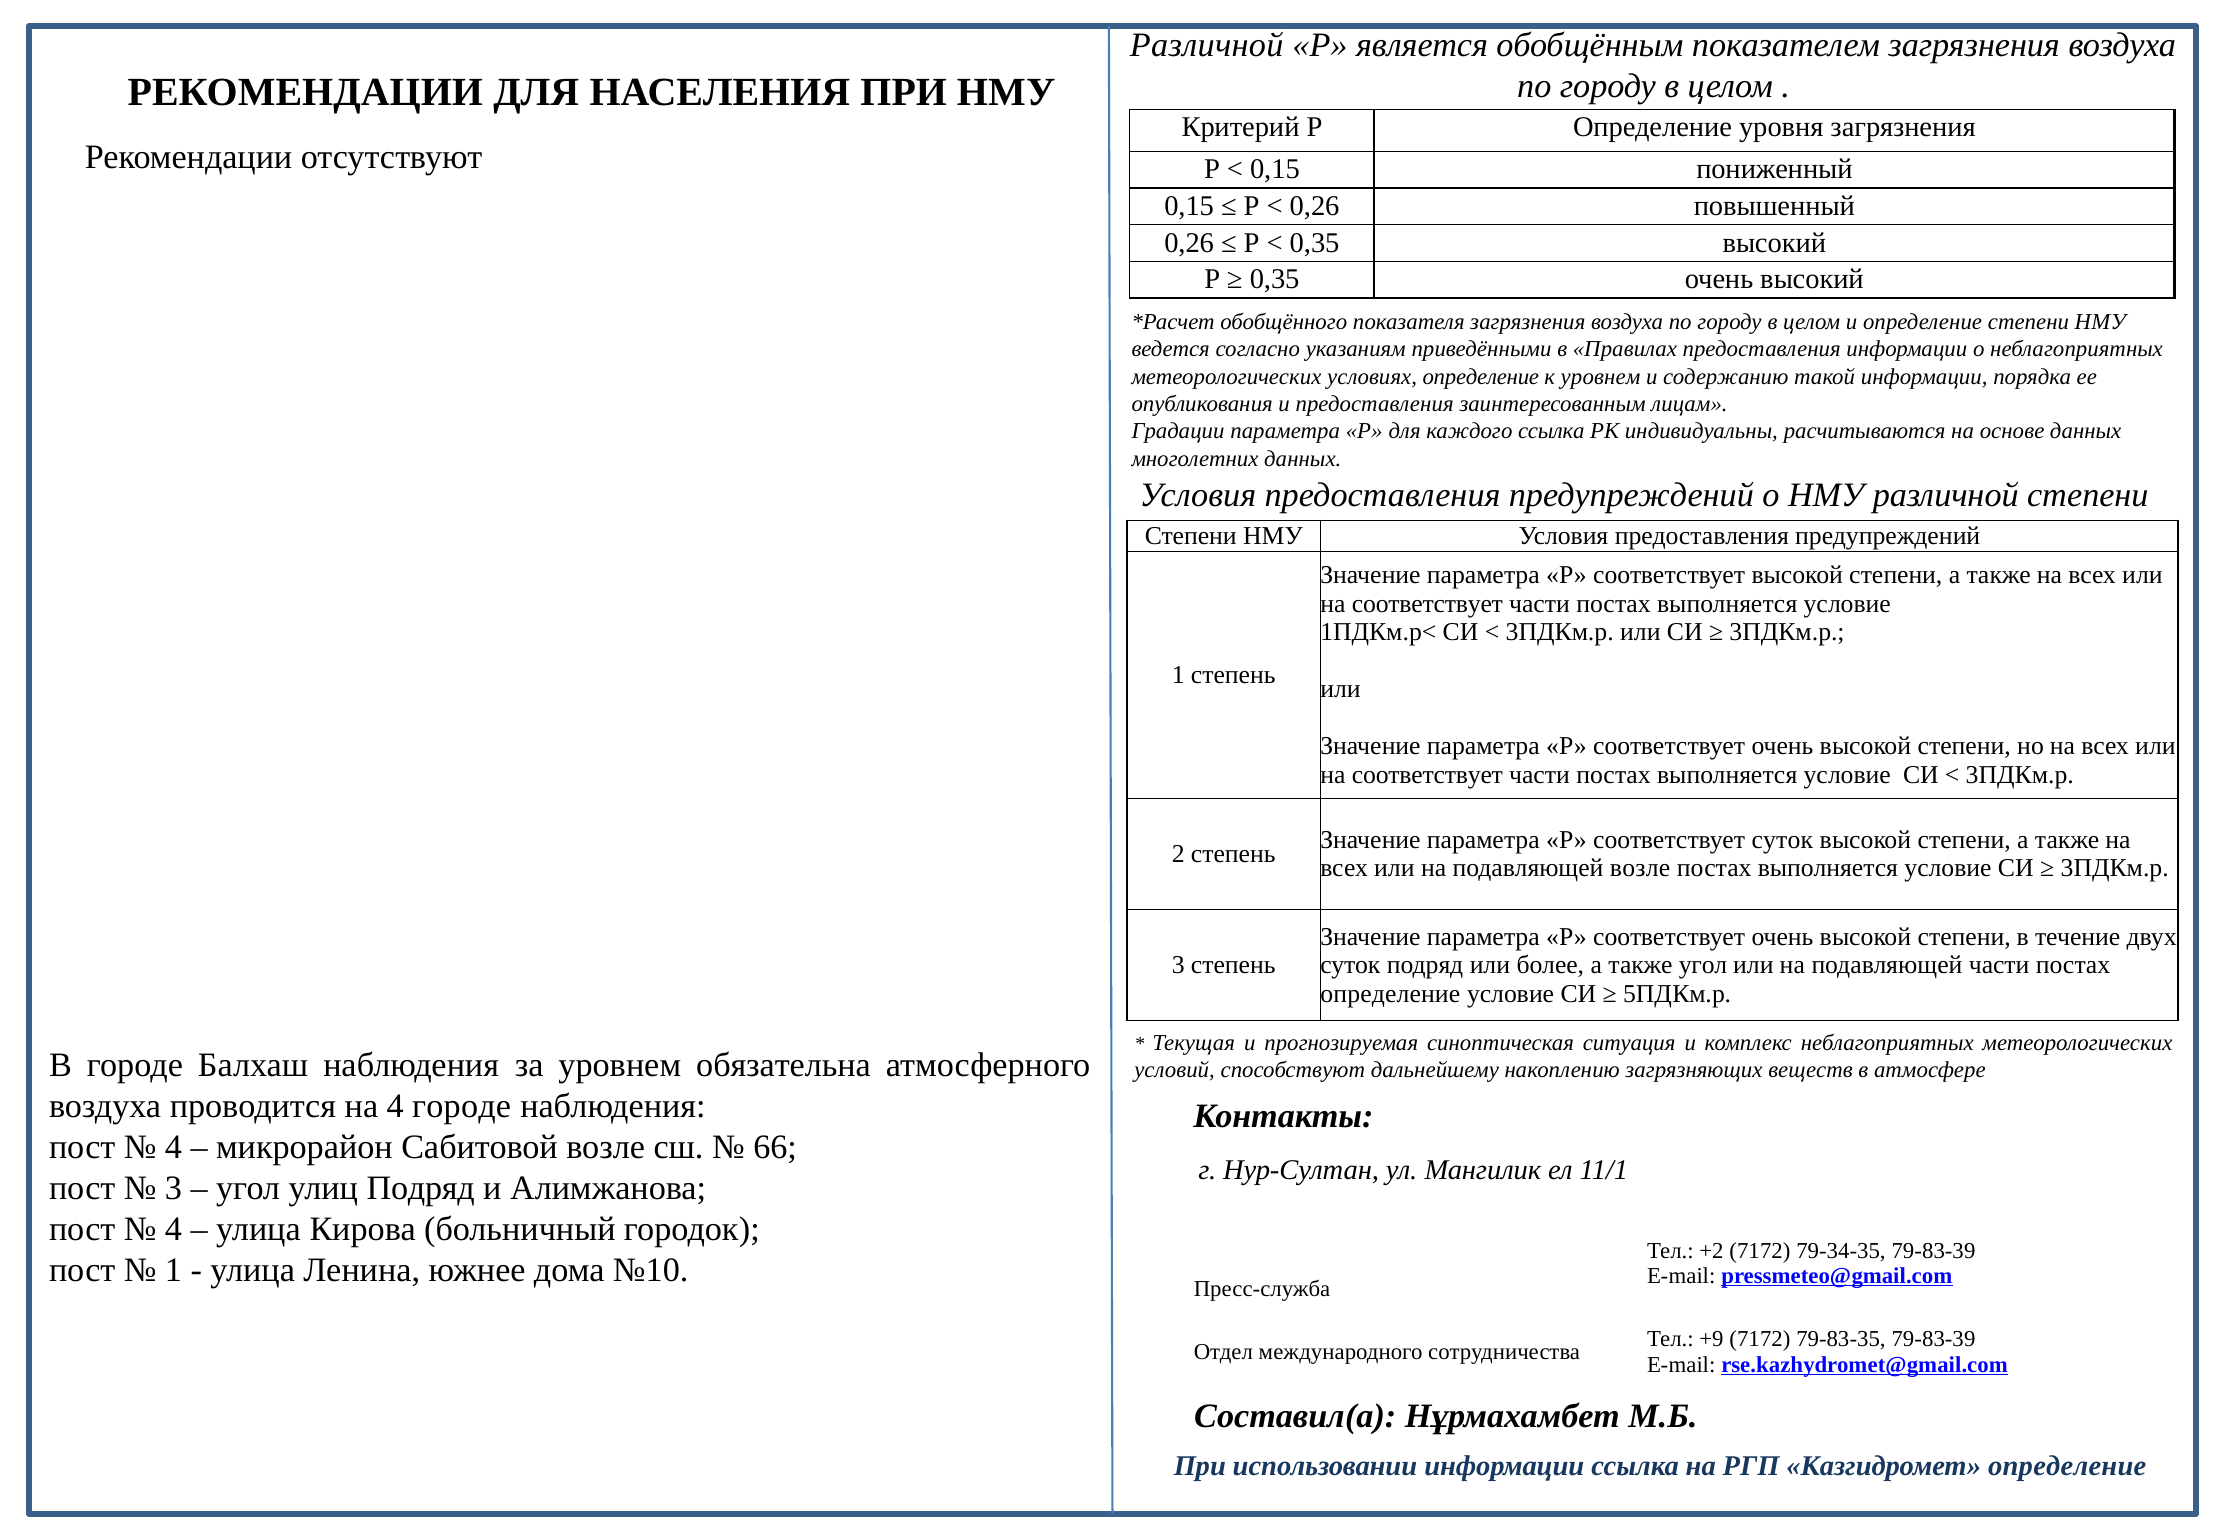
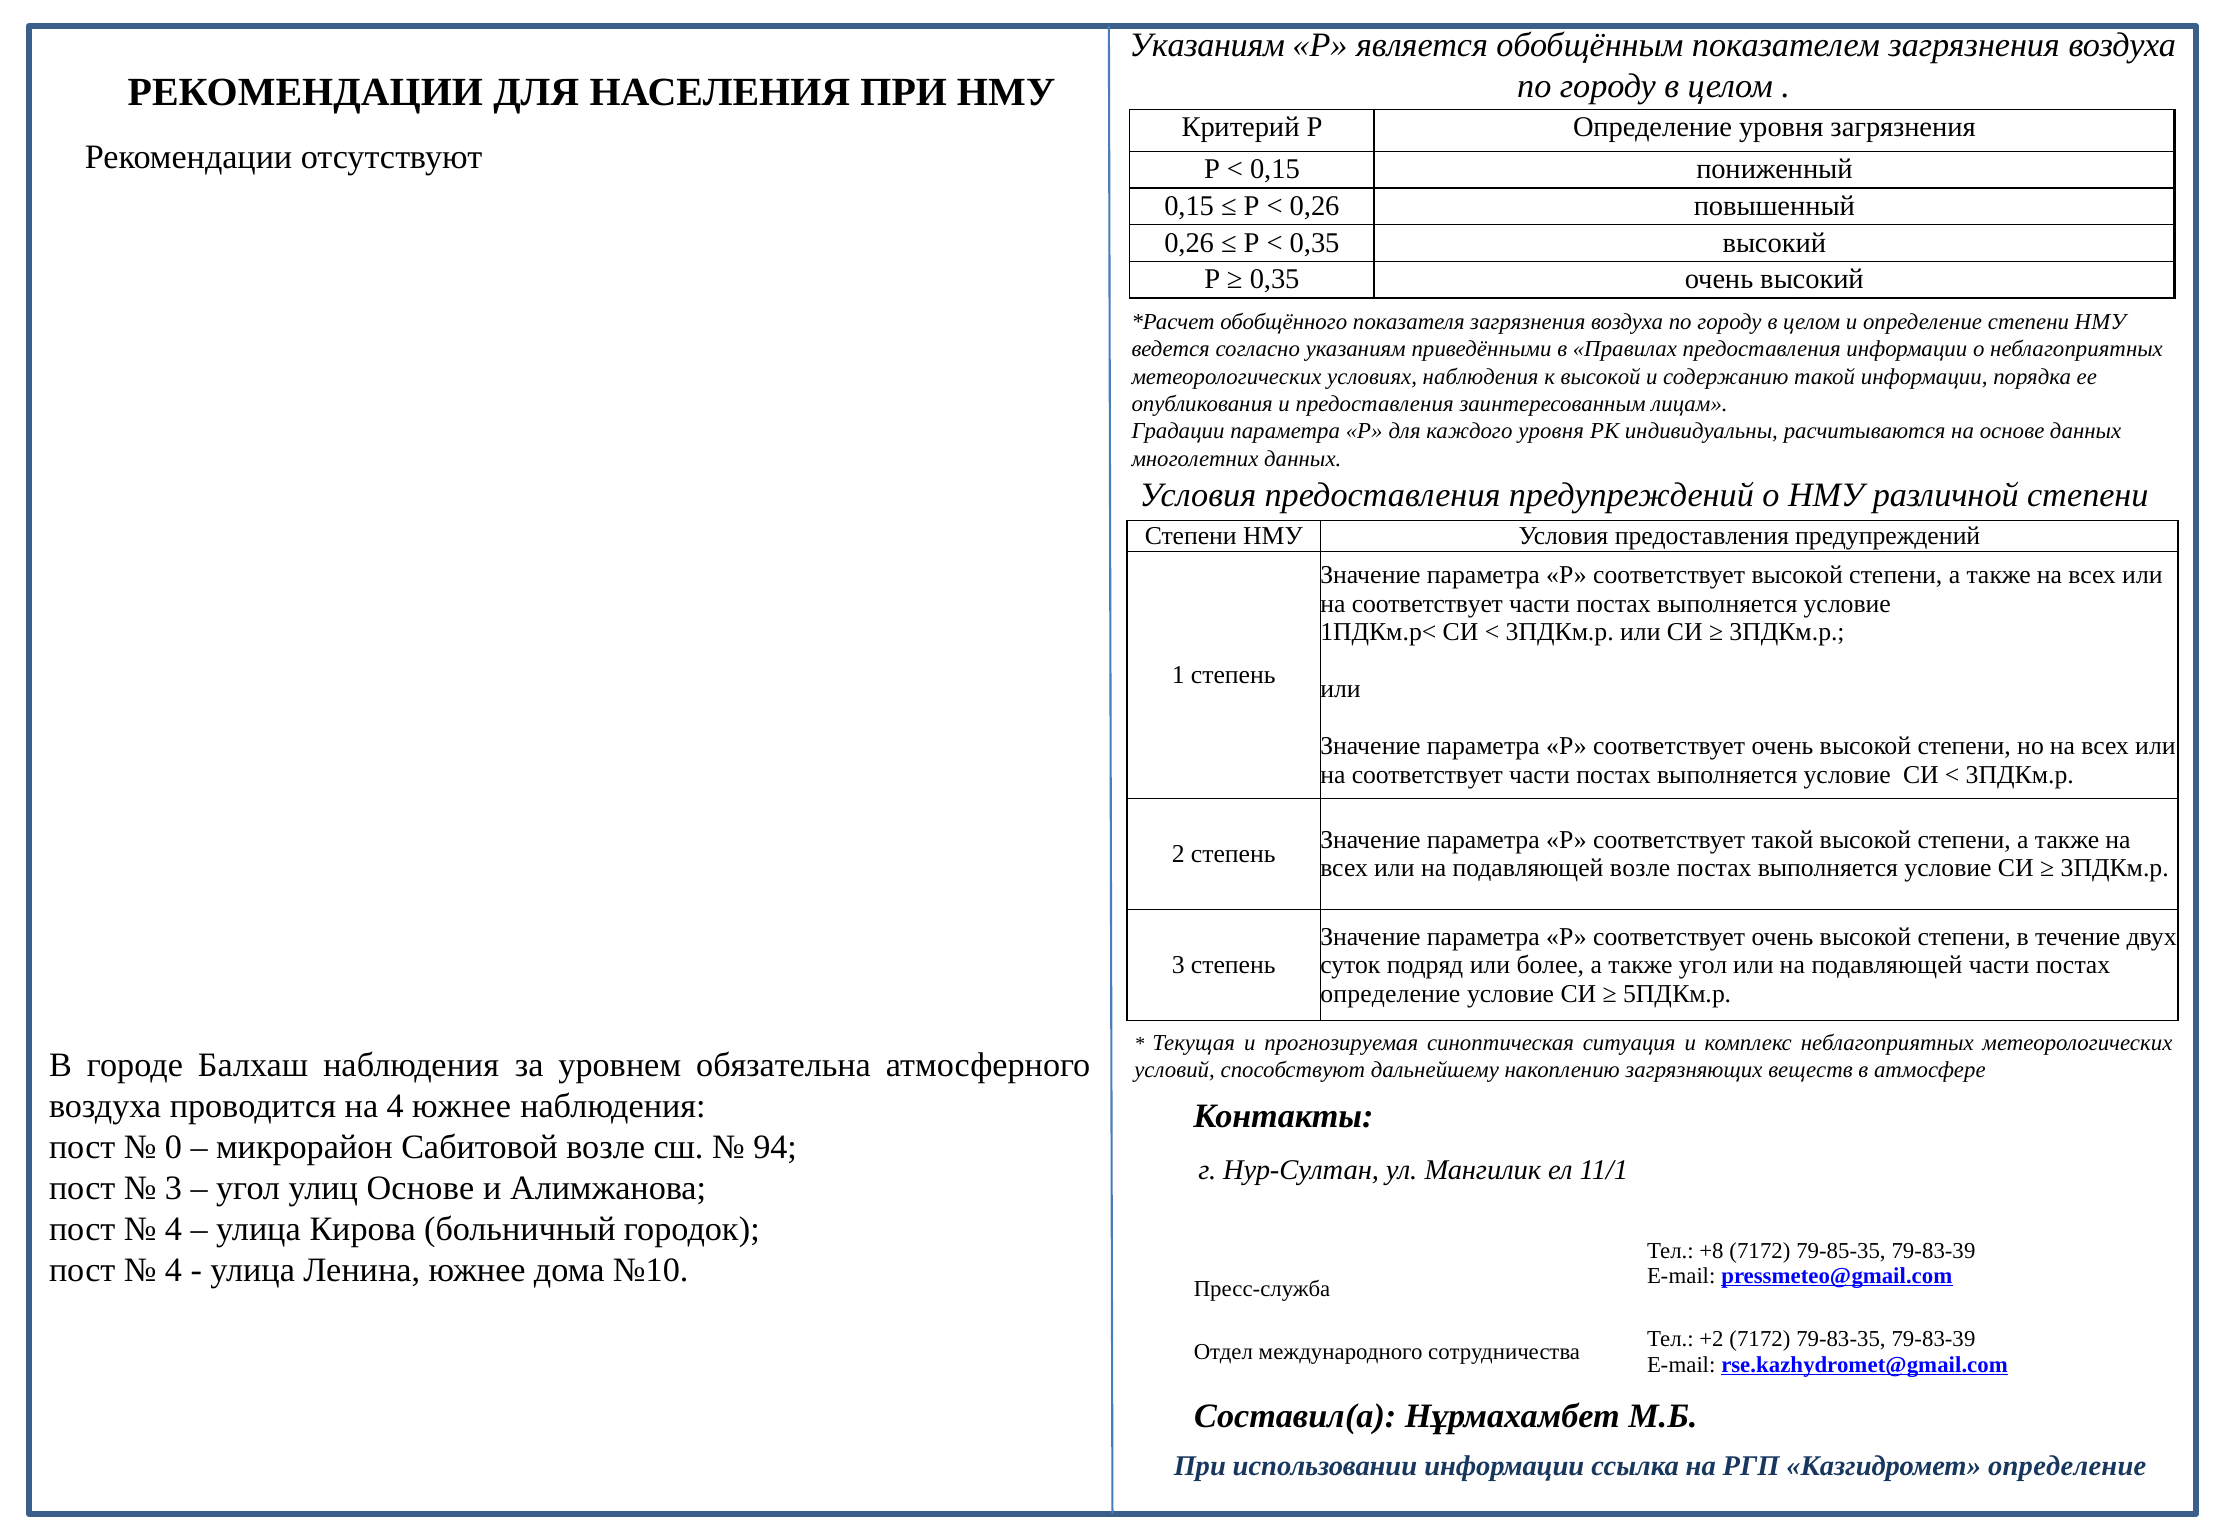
Различной at (1207, 45): Различной -> Указаниям
условиях определение: определение -> наблюдения
к уровнем: уровнем -> высокой
каждого ссылка: ссылка -> уровня
соответствует суток: суток -> такой
4 городе: городе -> южнее
4 at (173, 1147): 4 -> 0
66: 66 -> 94
улиц Подряд: Подряд -> Основе
+2: +2 -> +8
79-34-35: 79-34-35 -> 79-85-35
1 at (173, 1270): 1 -> 4
+9: +9 -> +2
